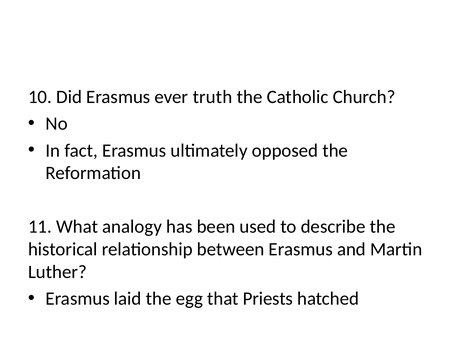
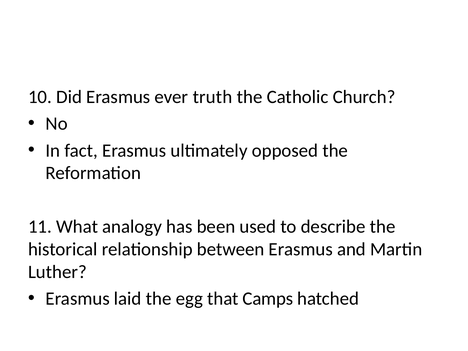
Priests: Priests -> Camps
